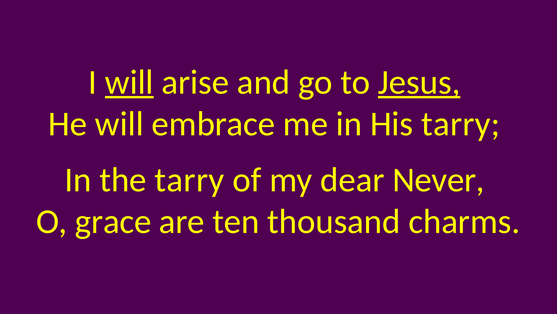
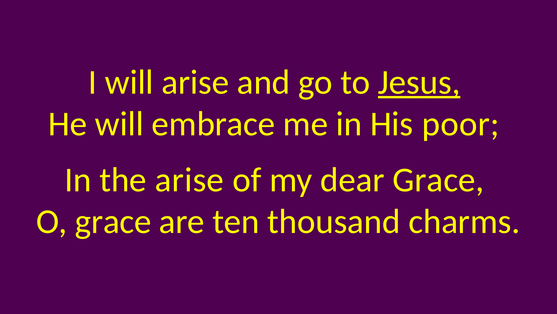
will at (129, 82) underline: present -> none
His tarry: tarry -> poor
the tarry: tarry -> arise
dear Never: Never -> Grace
